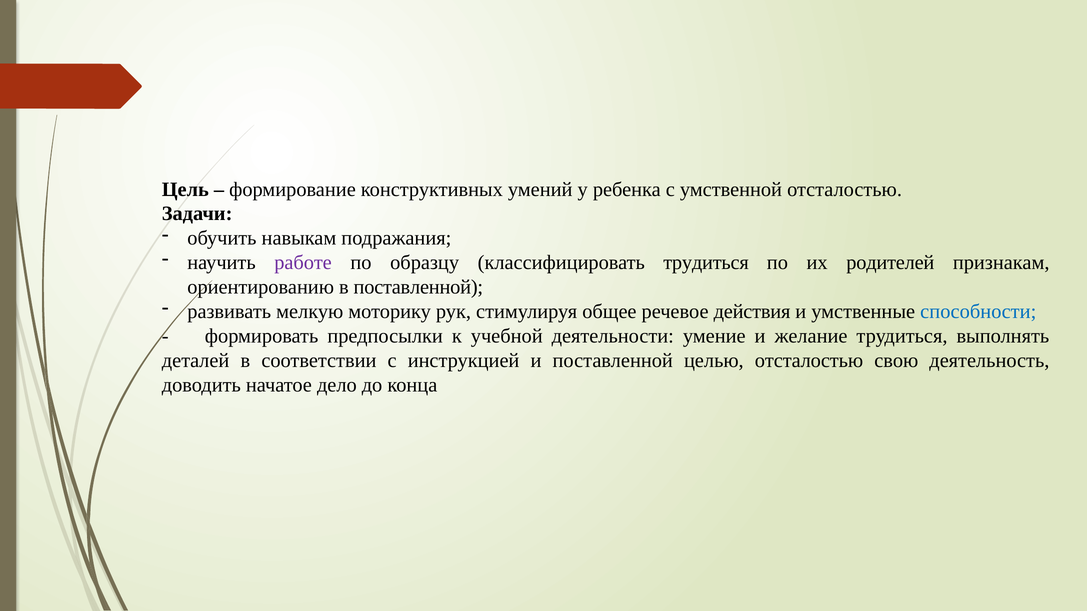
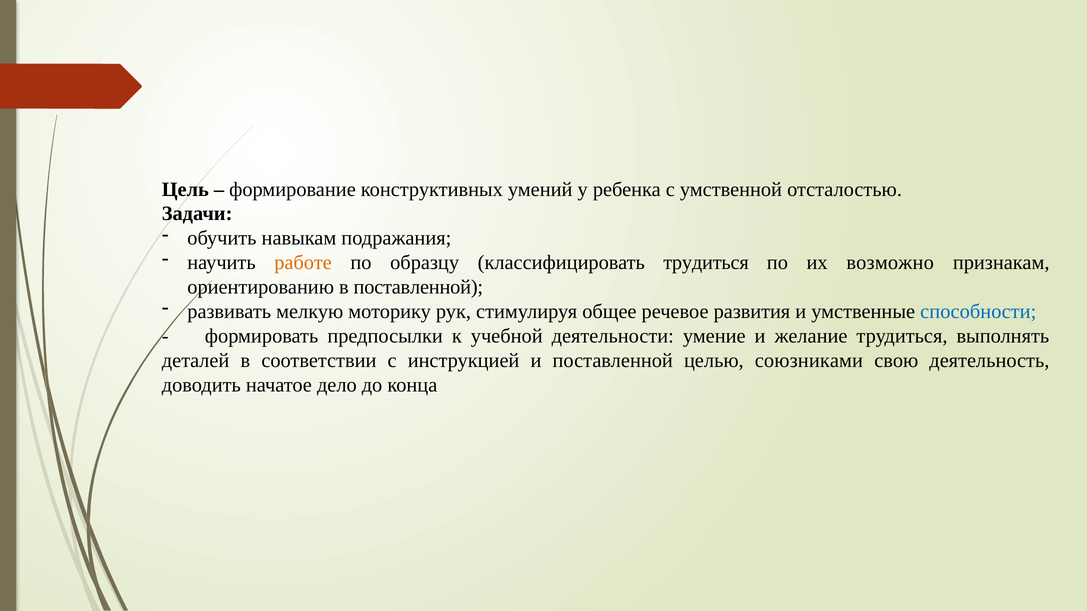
работе colour: purple -> orange
родителей: родителей -> возможно
действия: действия -> развития
целью отсталостью: отсталостью -> союзниками
